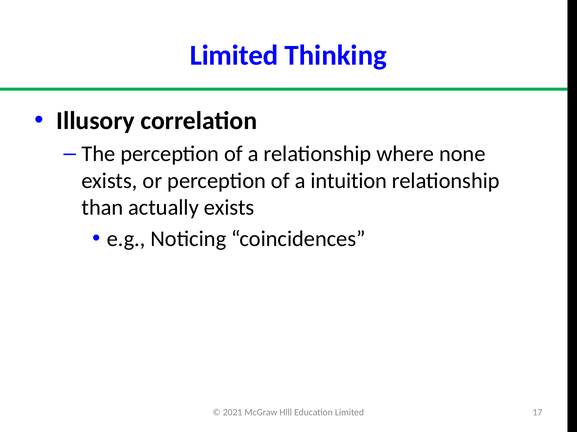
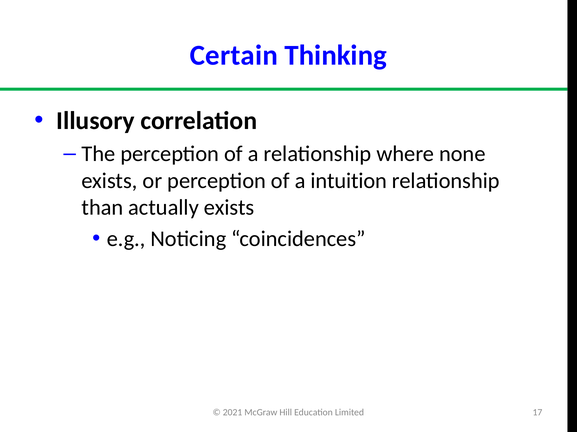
Limited at (234, 55): Limited -> Certain
